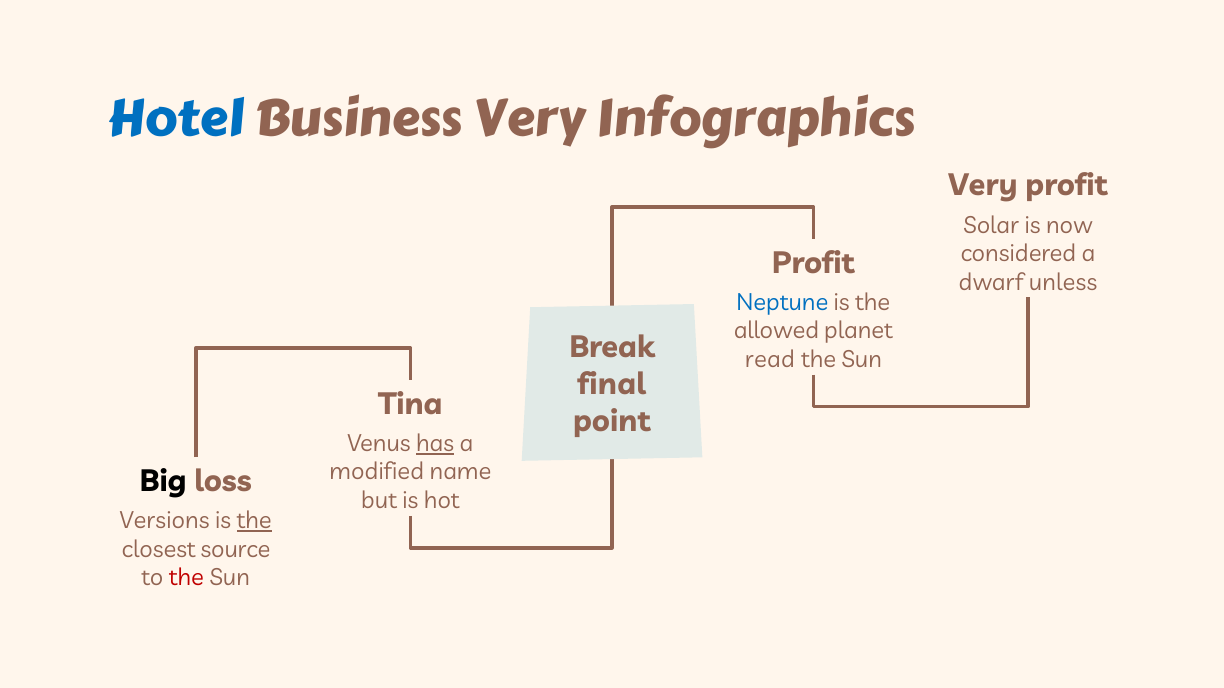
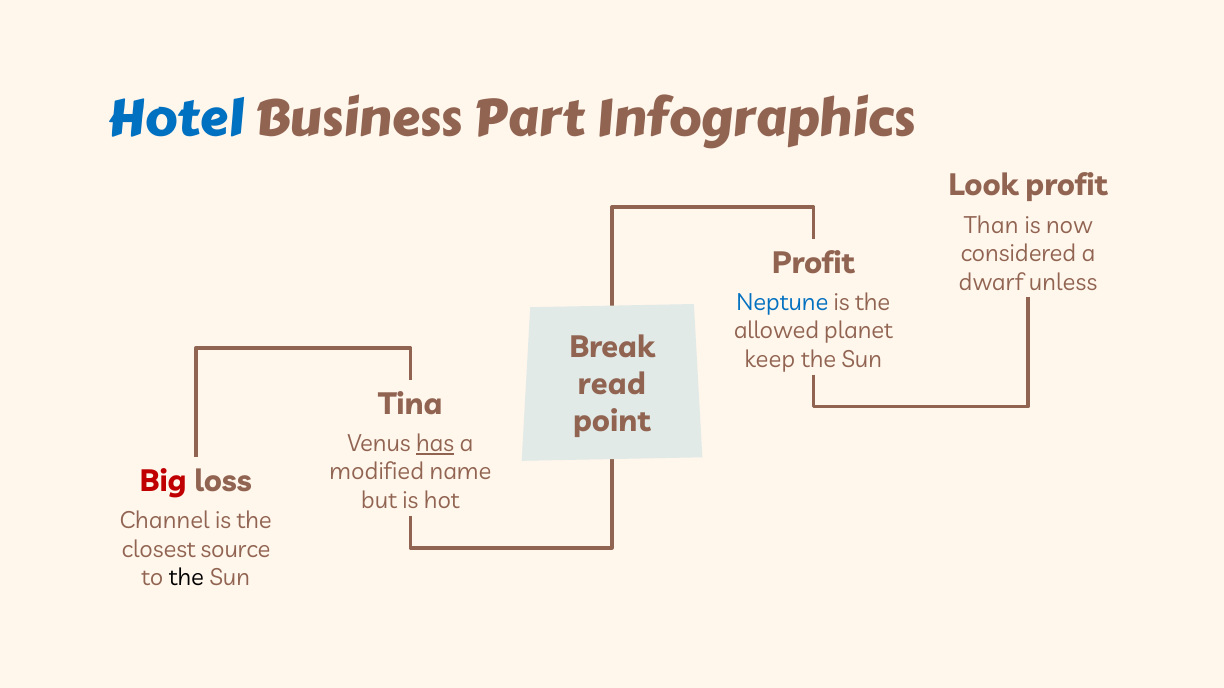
Business Very: Very -> Part
Very at (983, 186): Very -> Look
Solar: Solar -> Than
read: read -> keep
final: final -> read
Big colour: black -> red
Versions: Versions -> Channel
the at (254, 521) underline: present -> none
the at (186, 578) colour: red -> black
